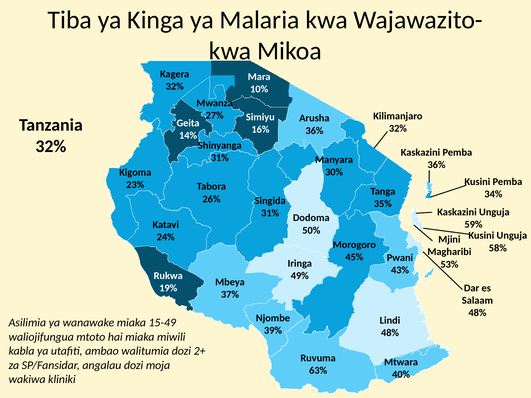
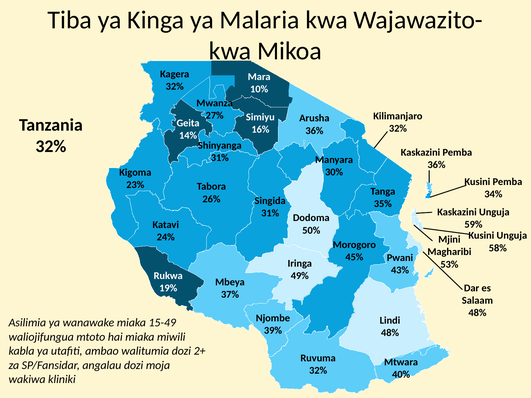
63% at (318, 371): 63% -> 32%
